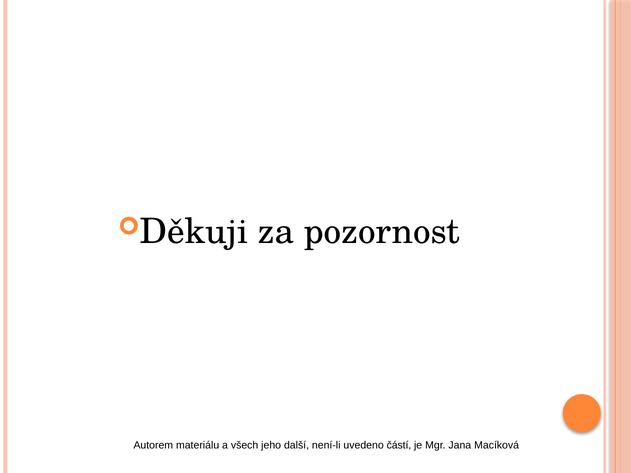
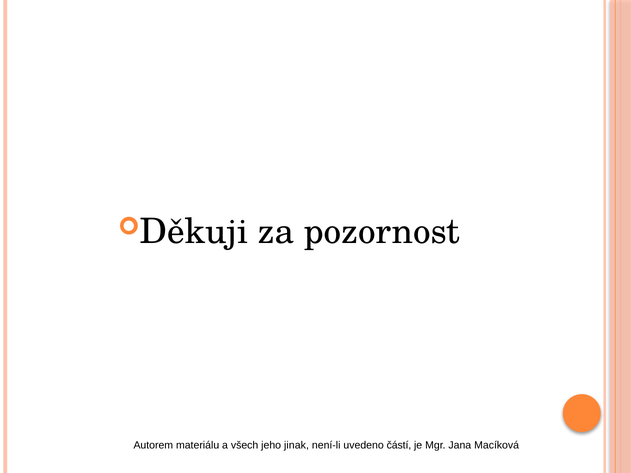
další: další -> jinak
